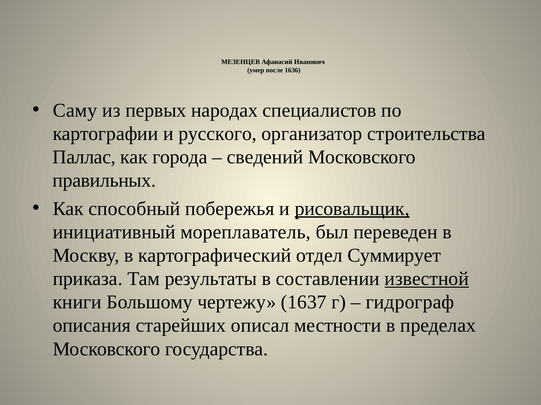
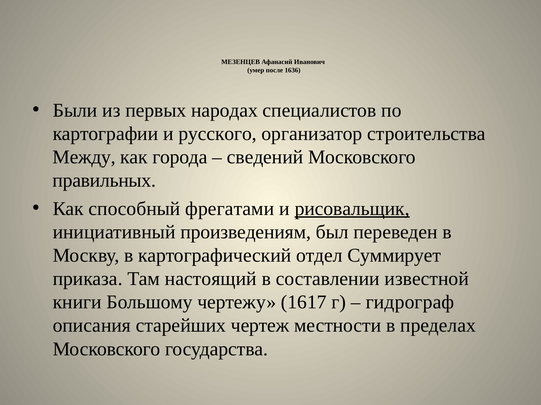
Саму: Саму -> Были
Паллас: Паллас -> Между
побережья: побережья -> фрегатами
мореплаватель: мореплаватель -> произведениям
результаты: результаты -> настоящий
известной underline: present -> none
1637: 1637 -> 1617
описал: описал -> чертеж
